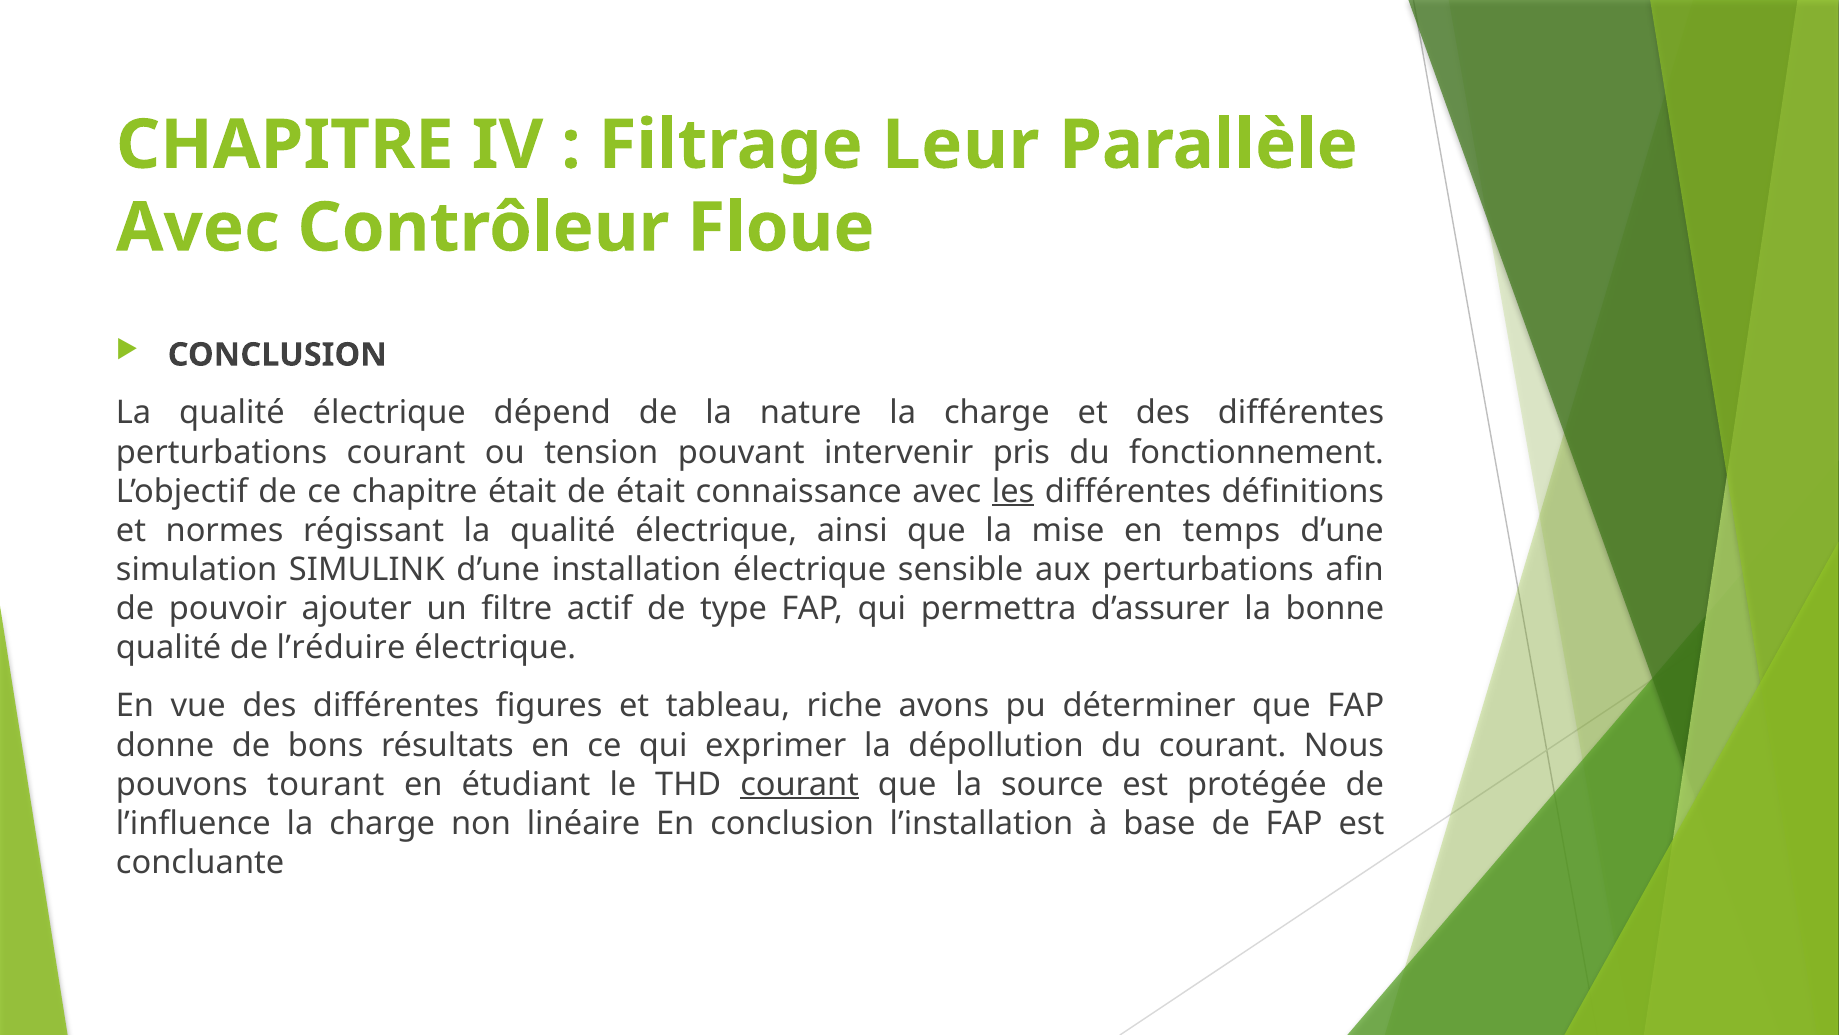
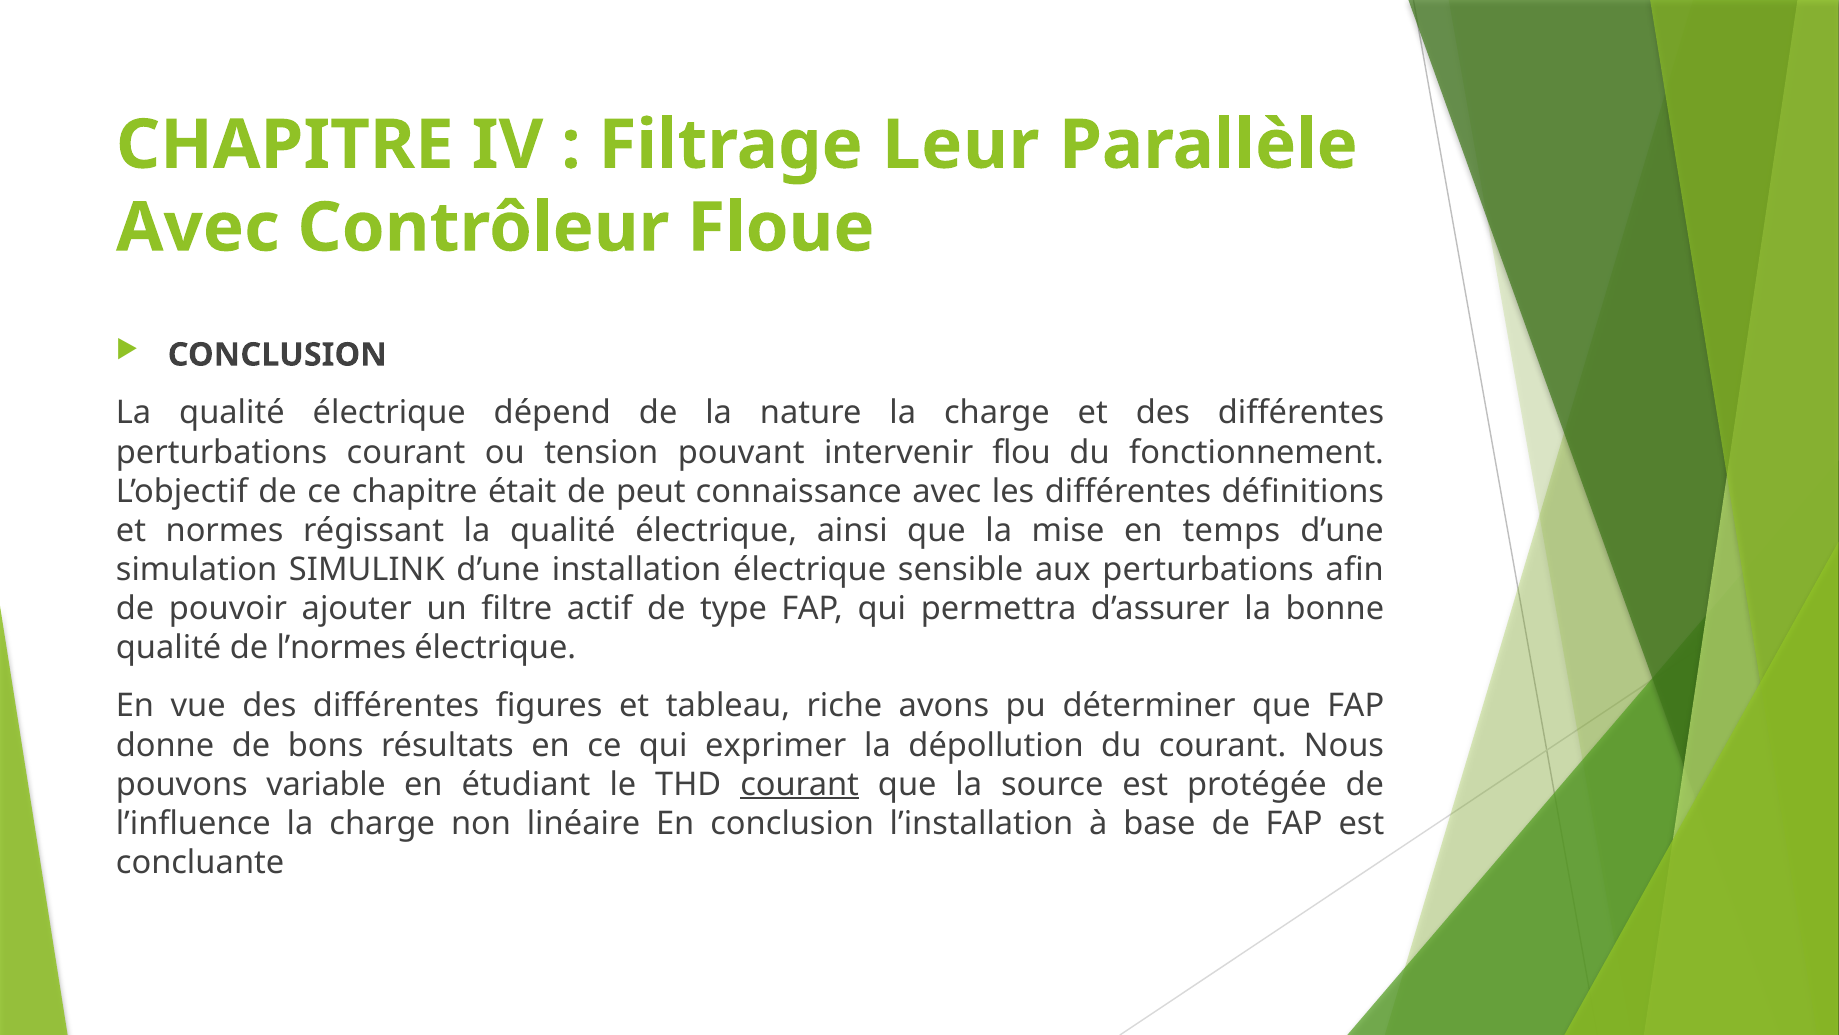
pris: pris -> flou
de était: était -> peut
les underline: present -> none
l’réduire: l’réduire -> l’normes
tourant: tourant -> variable
